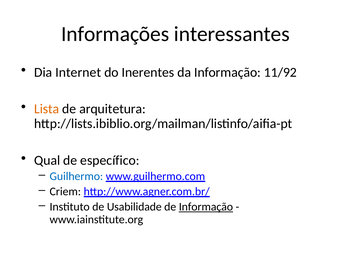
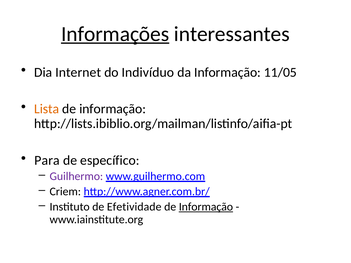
Informações underline: none -> present
Inerentes: Inerentes -> Indivíduo
11/92: 11/92 -> 11/05
arquitetura at (113, 109): arquitetura -> informação
Qual: Qual -> Para
Guilhermo colour: blue -> purple
Usabilidade: Usabilidade -> Efetividade
